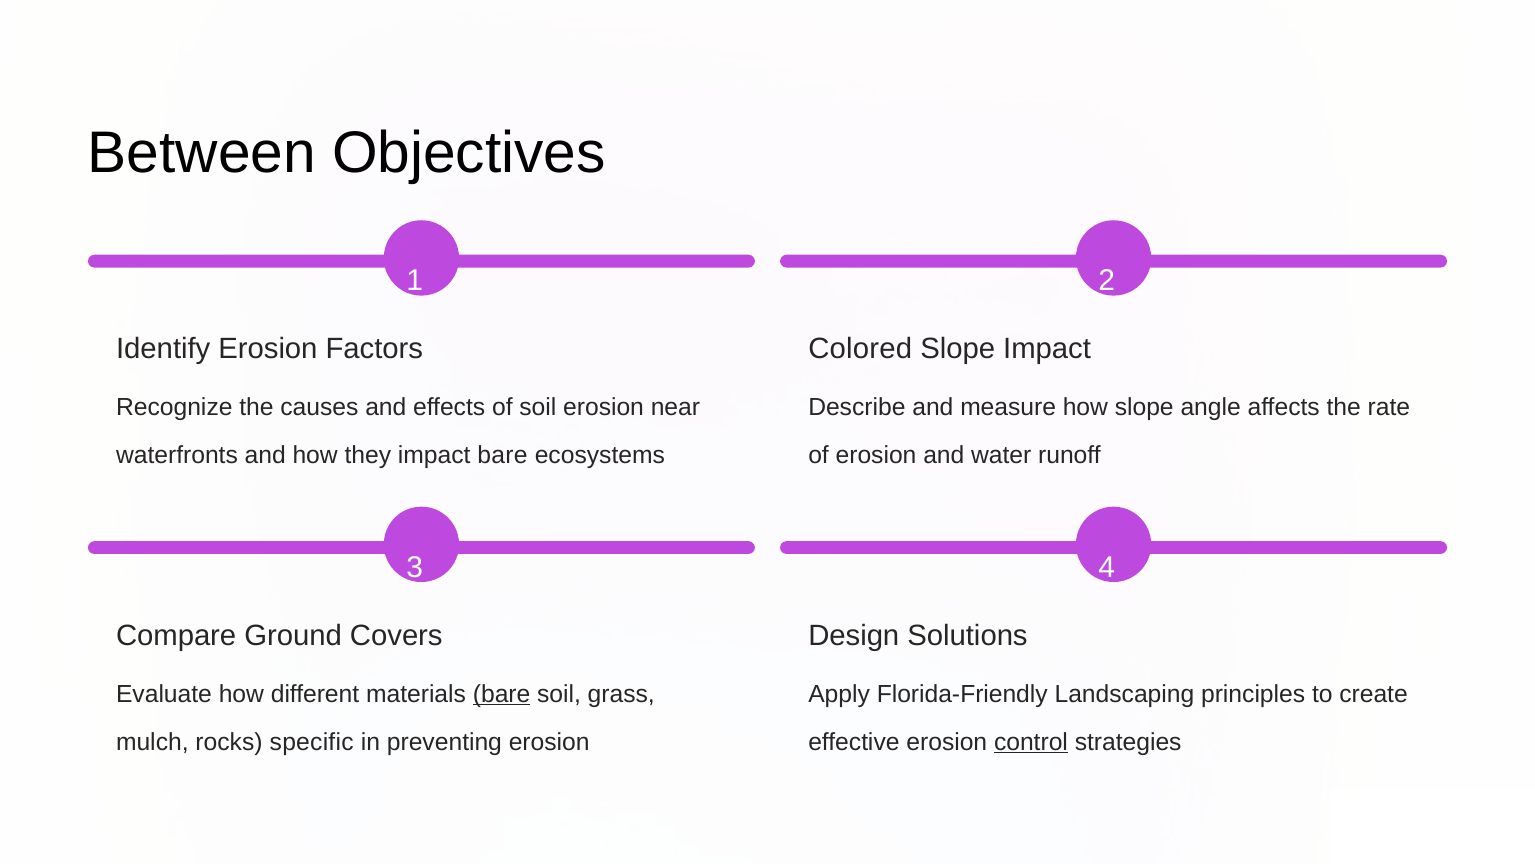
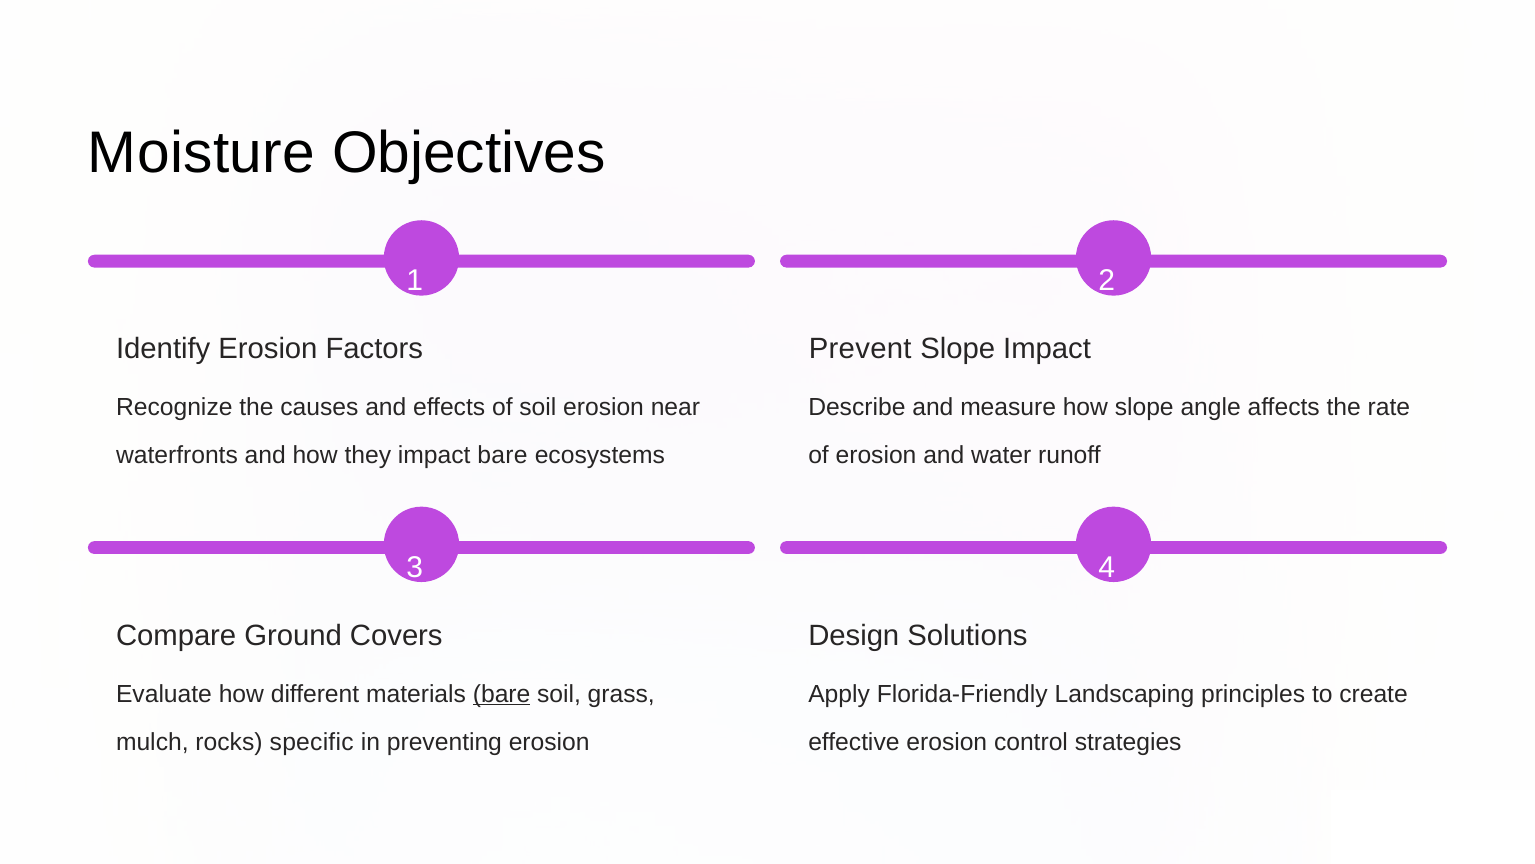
Between: Between -> Moisture
Colored: Colored -> Prevent
control underline: present -> none
